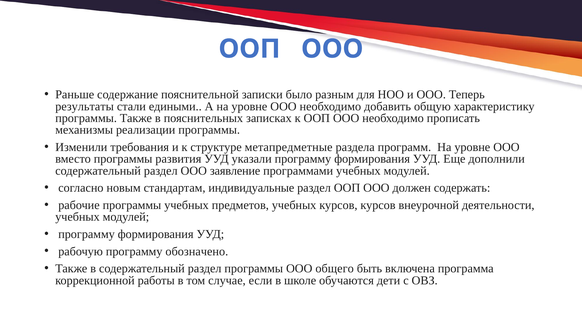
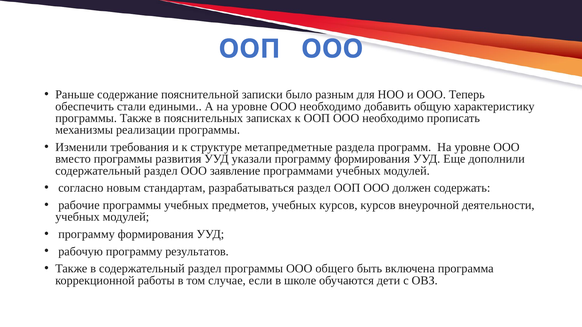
результаты: результаты -> обеспечить
индивидуальные: индивидуальные -> разрабатываться
обозначено: обозначено -> результатов
